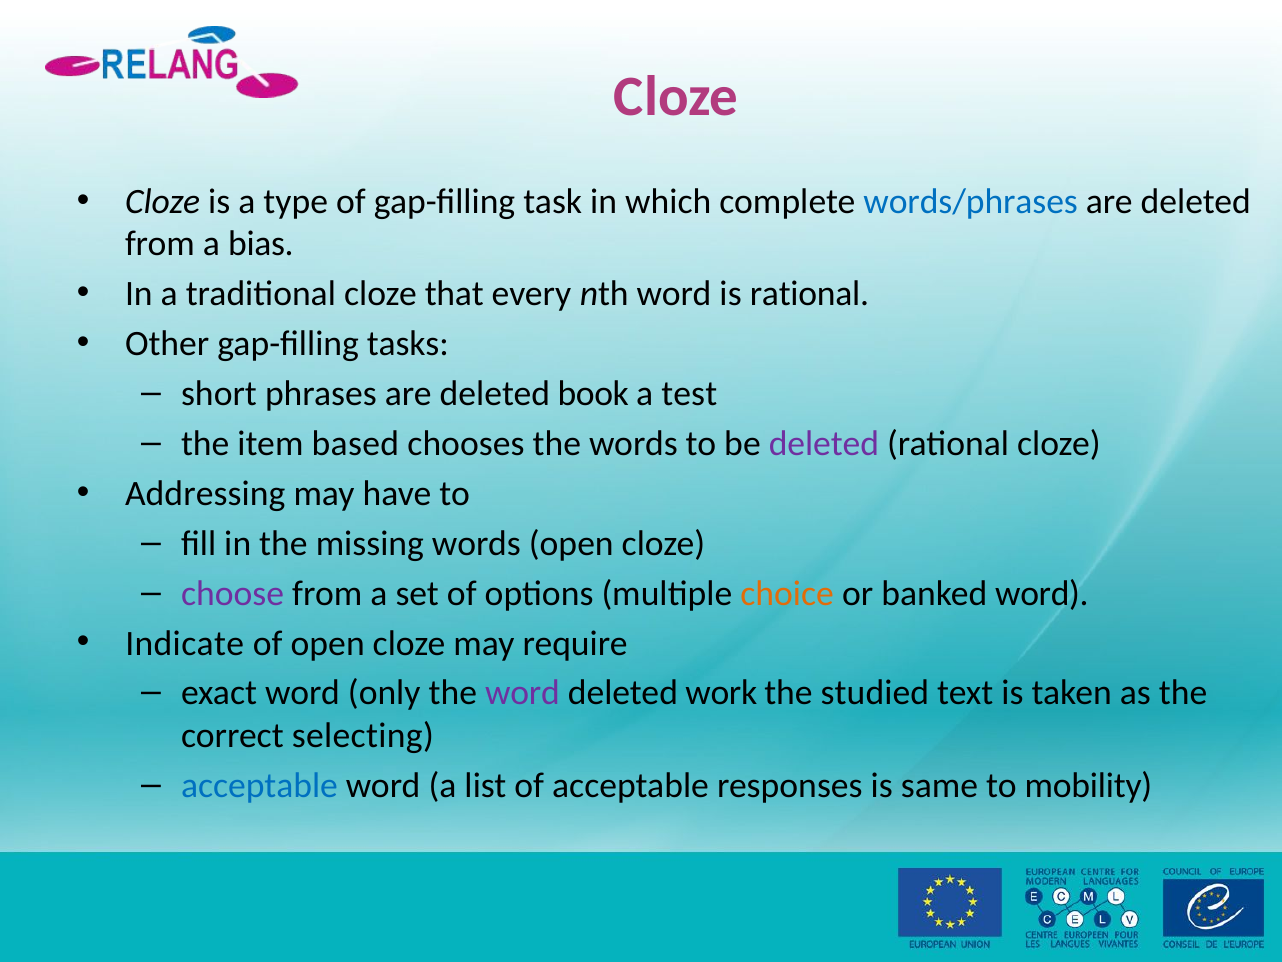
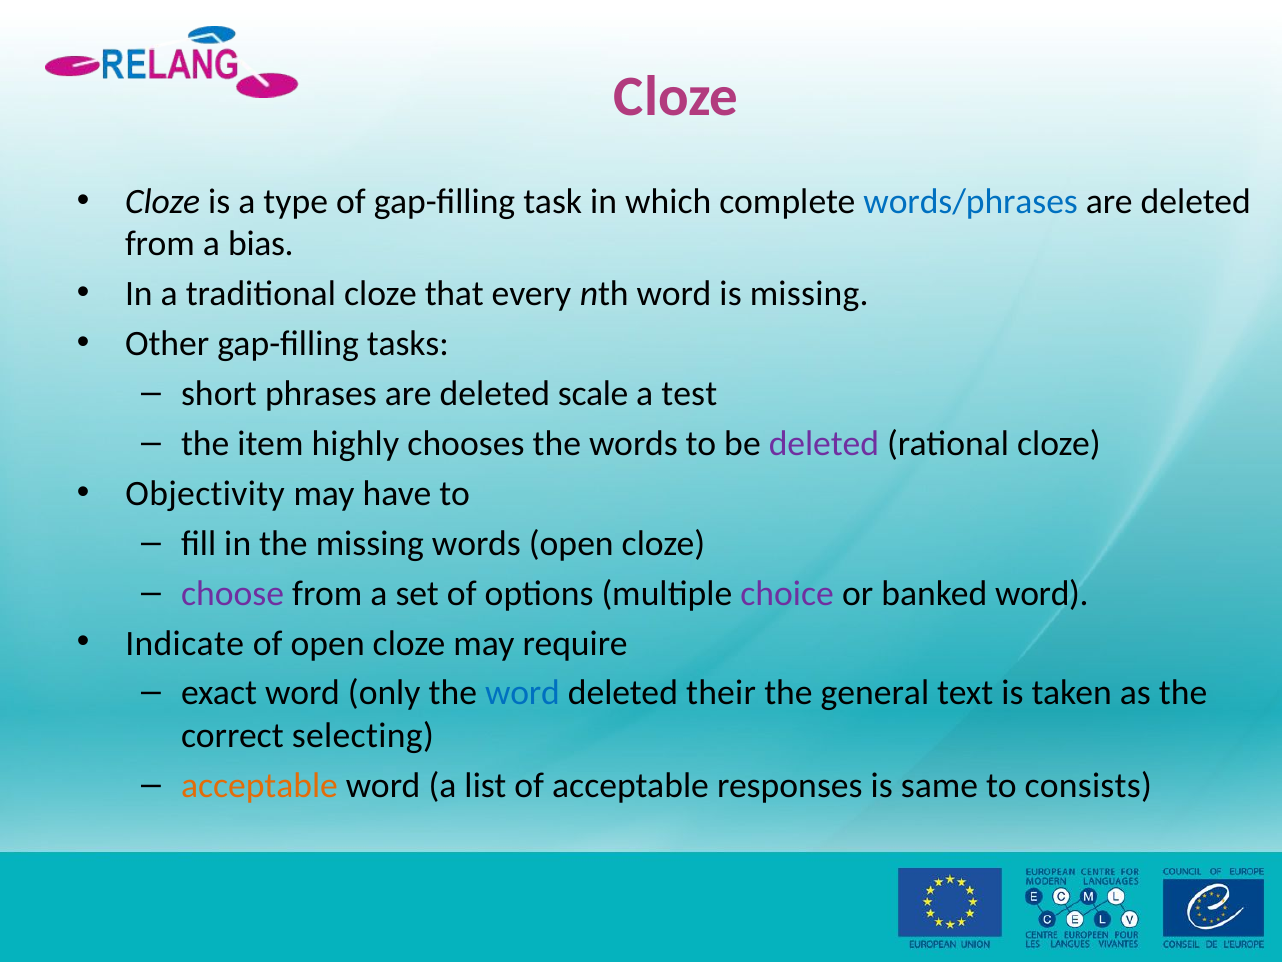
is rational: rational -> missing
book: book -> scale
based: based -> highly
Addressing: Addressing -> Objectivity
choice colour: orange -> purple
word at (522, 693) colour: purple -> blue
work: work -> their
studied: studied -> general
acceptable at (260, 785) colour: blue -> orange
mobility: mobility -> consists
